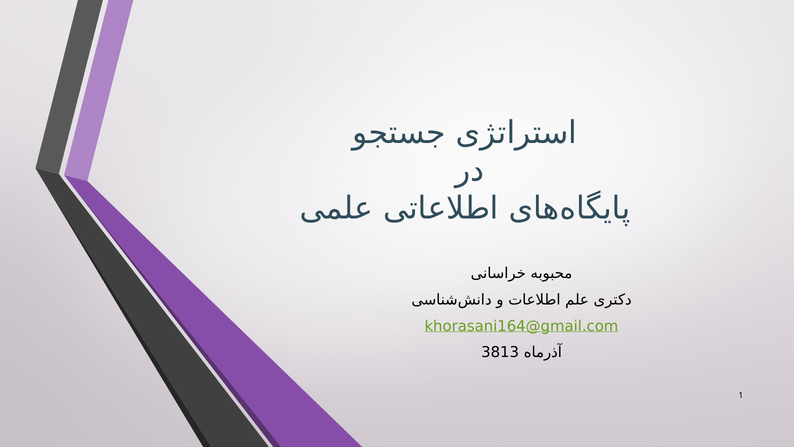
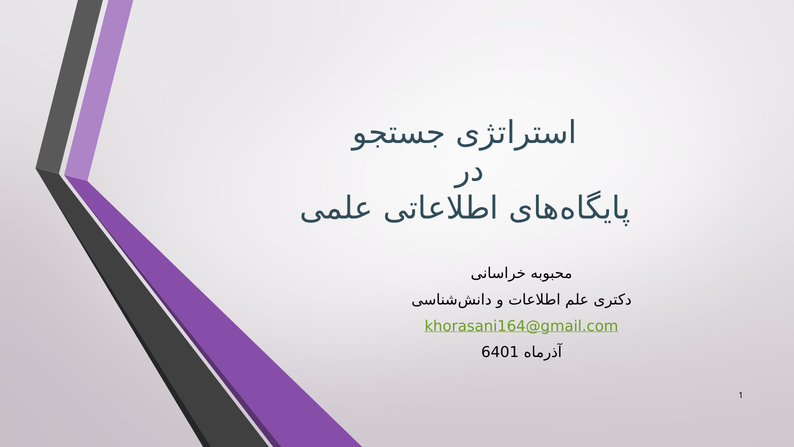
3813: 3813 -> 6401
